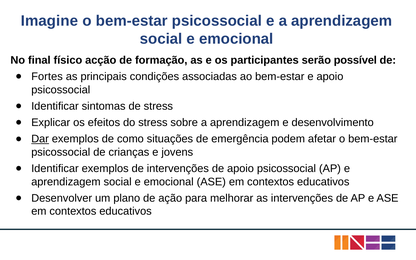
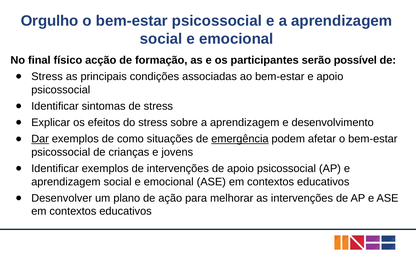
Imagine: Imagine -> Orgulho
Fortes at (47, 77): Fortes -> Stress
emergência underline: none -> present
